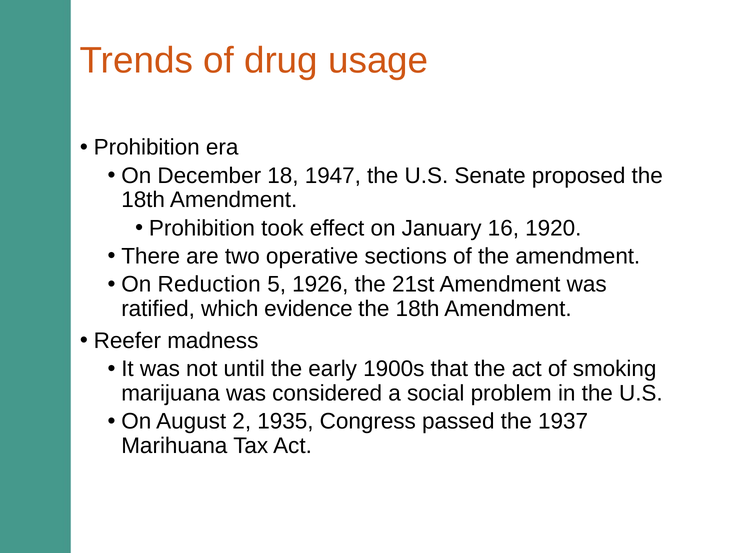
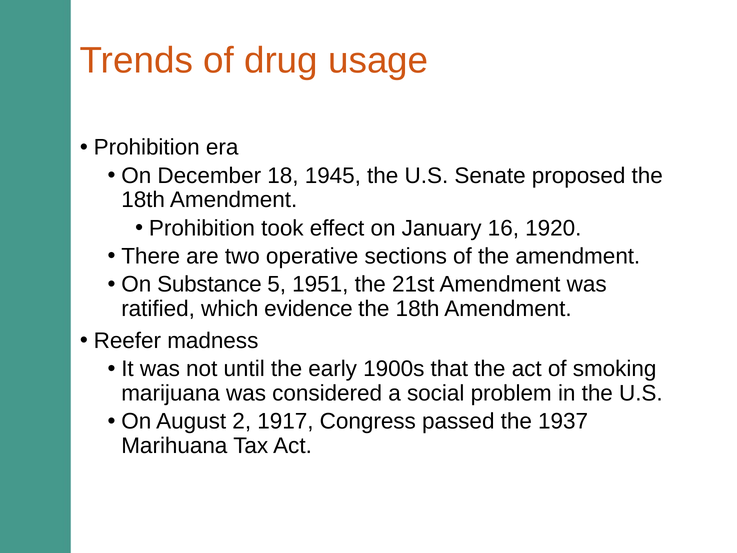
1947: 1947 -> 1945
Reduction: Reduction -> Substance
1926: 1926 -> 1951
1935: 1935 -> 1917
